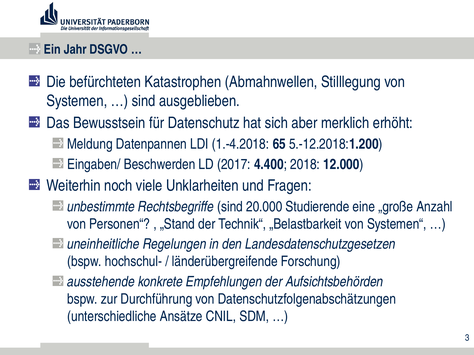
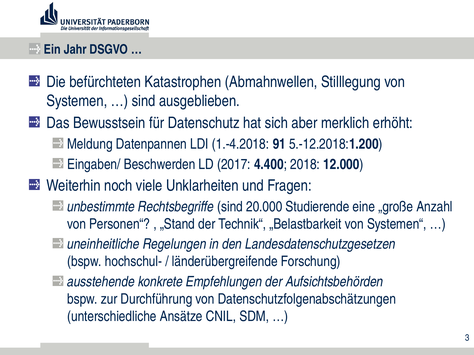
65: 65 -> 91
